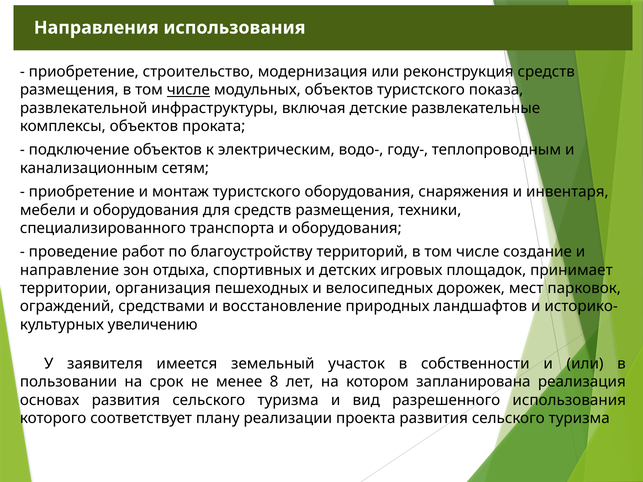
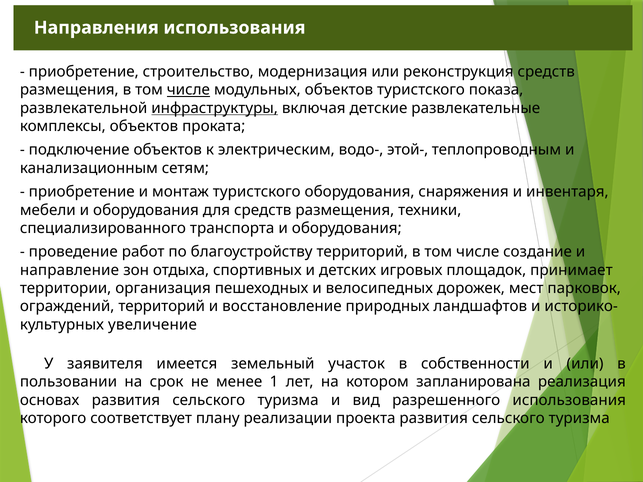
инфраструктуры underline: none -> present
году-: году- -> этой-
ограждений средствами: средствами -> территорий
увеличению: увеличению -> увеличение
8: 8 -> 1
